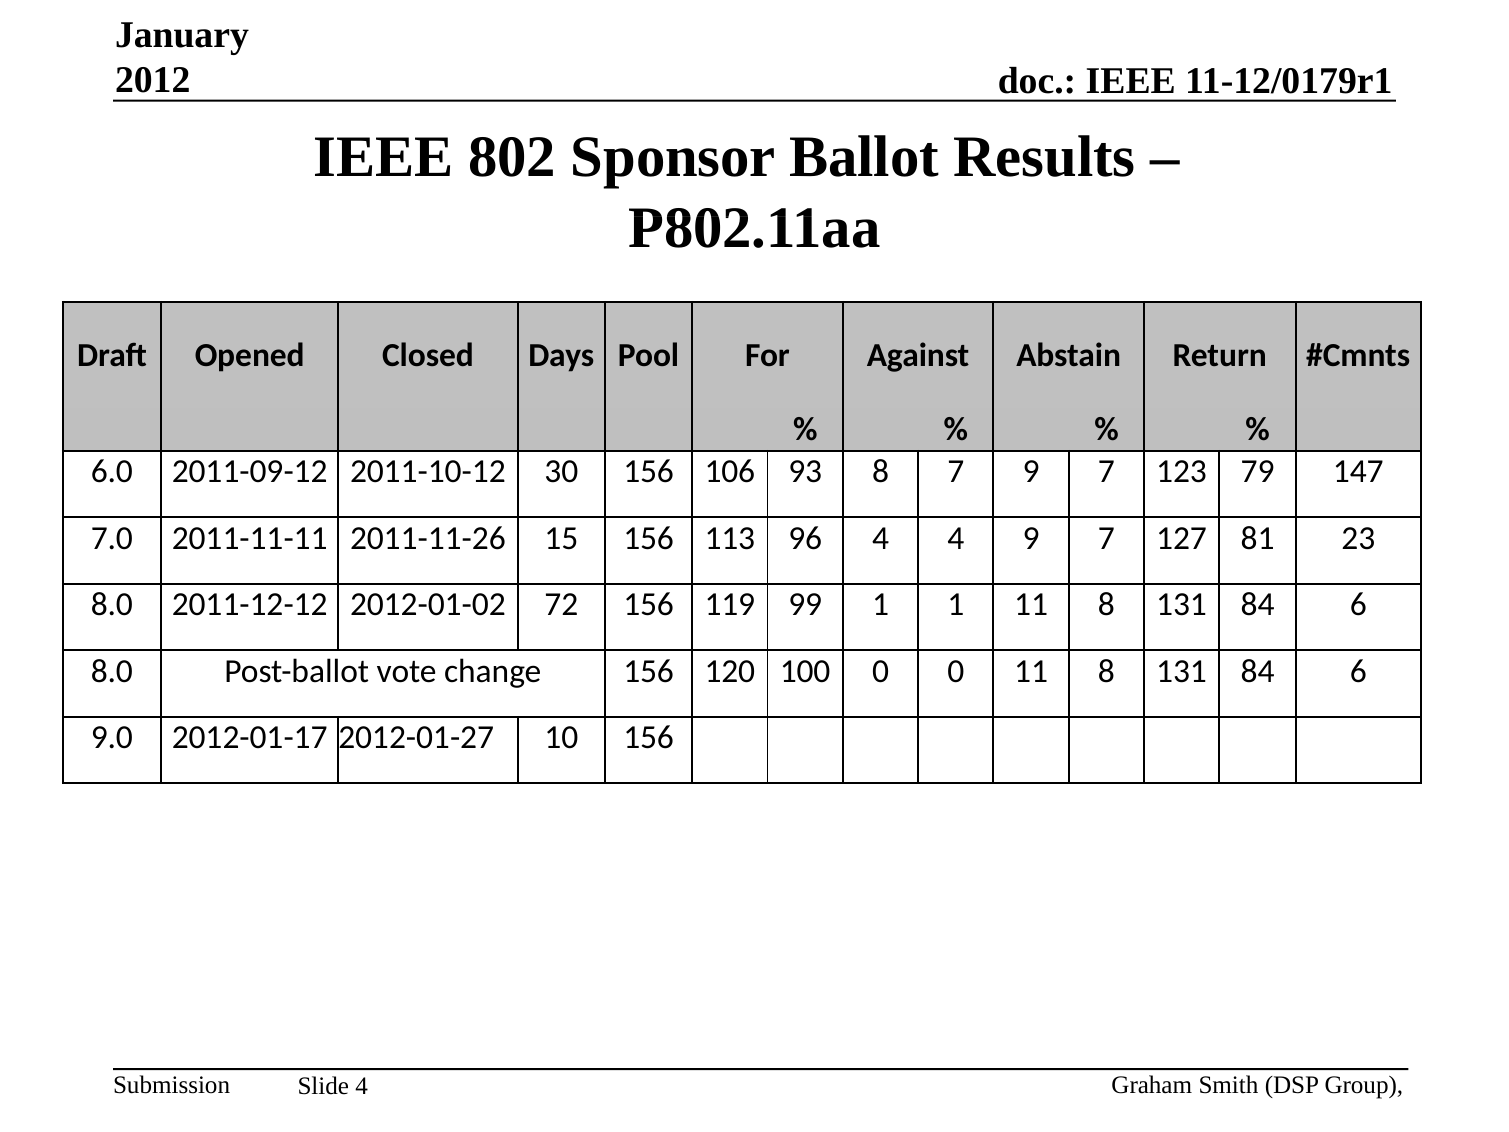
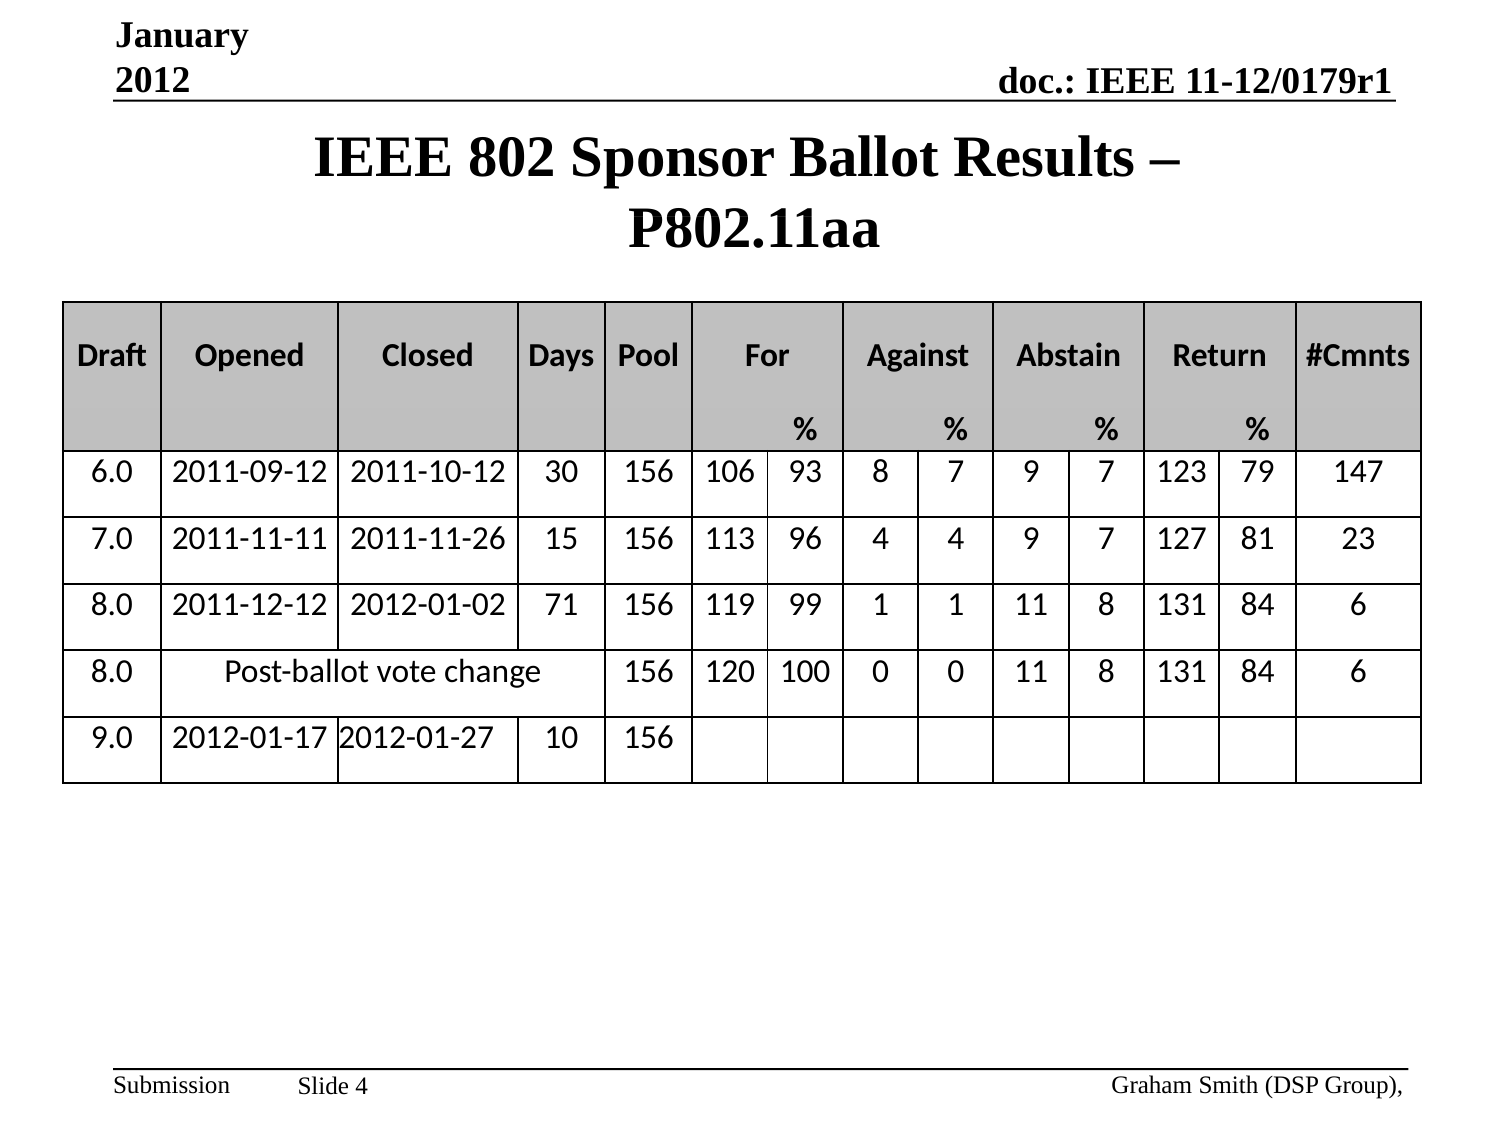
72: 72 -> 71
